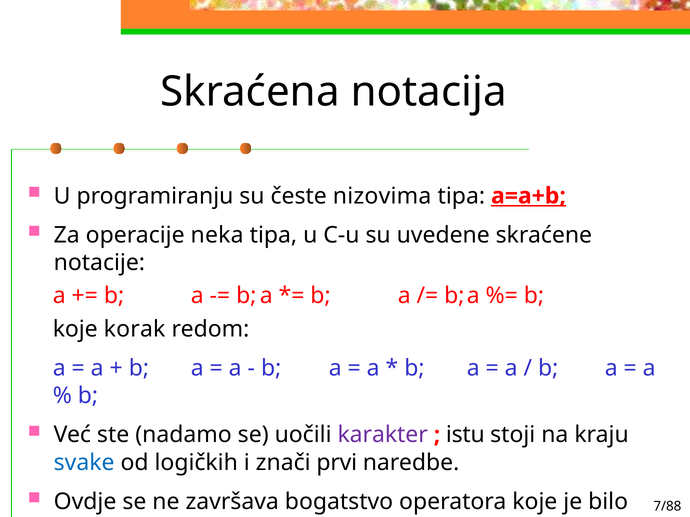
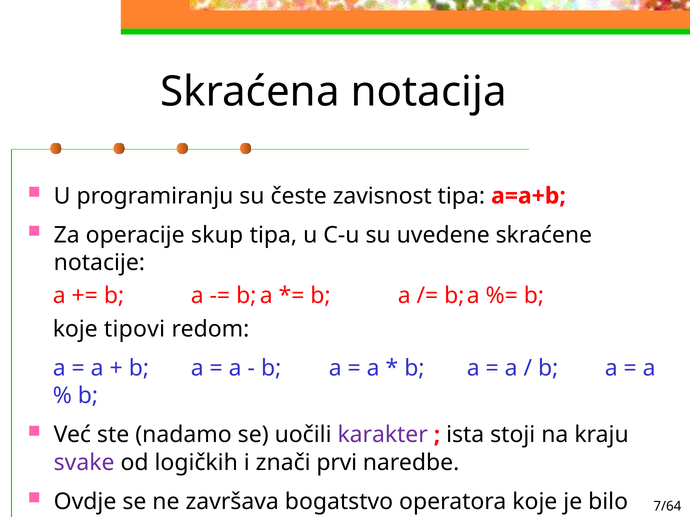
nizovima: nizovima -> zavisnost
a=a+b underline: present -> none
neka: neka -> skup
korak: korak -> tipovi
istu: istu -> ista
svake colour: blue -> purple
7/88: 7/88 -> 7/64
